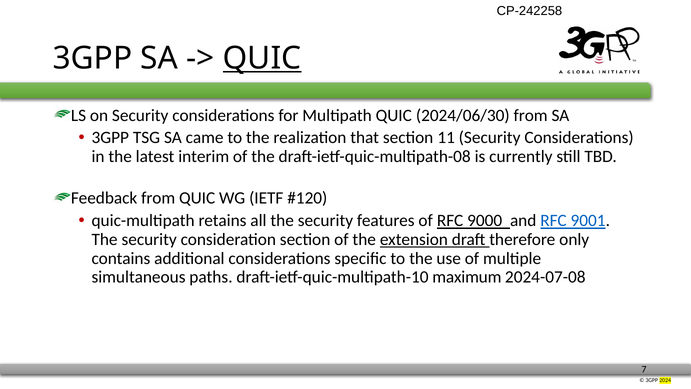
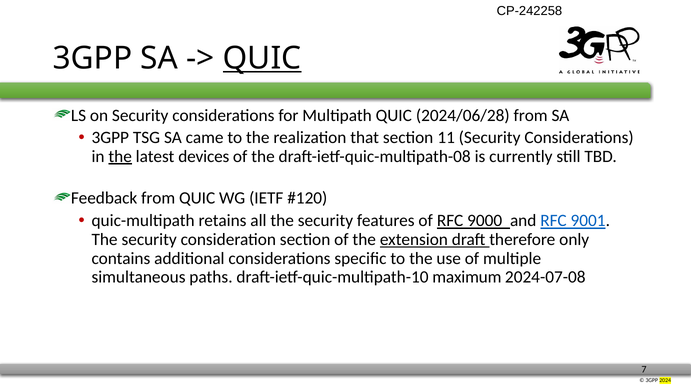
2024/06/30: 2024/06/30 -> 2024/06/28
the at (120, 156) underline: none -> present
interim: interim -> devices
